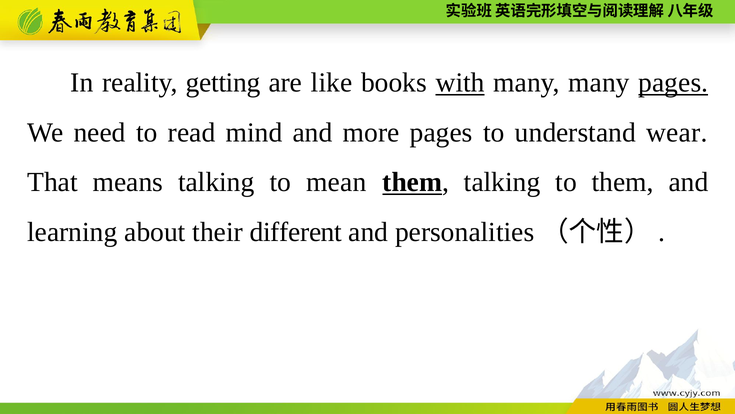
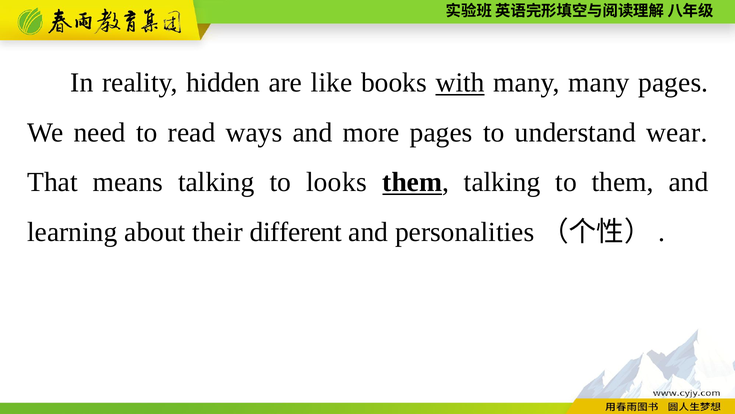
getting: getting -> hidden
pages at (673, 83) underline: present -> none
mind: mind -> ways
mean: mean -> looks
